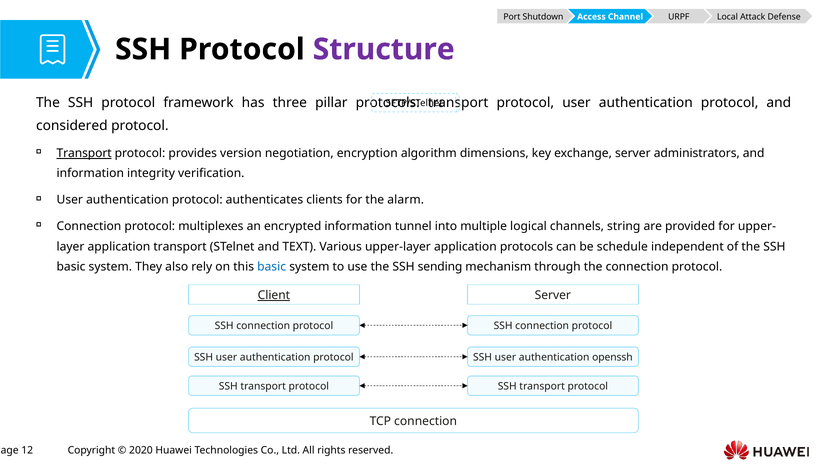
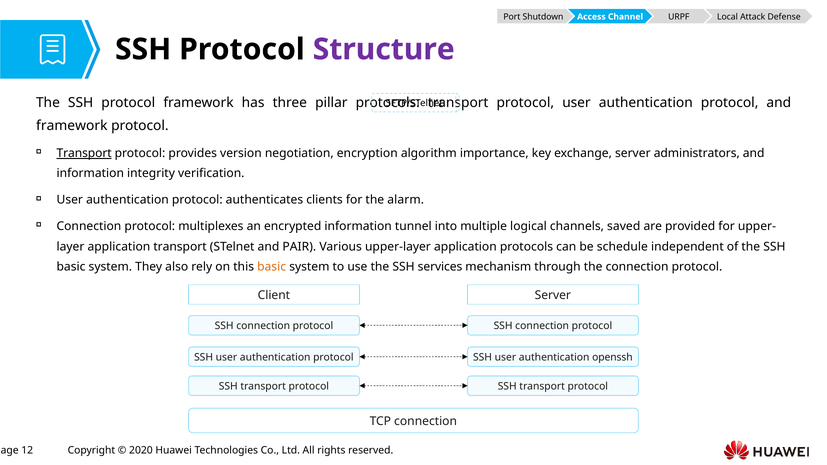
considered at (72, 126): considered -> framework
dimensions: dimensions -> importance
string: string -> saved
TEXT: TEXT -> PAIR
basic at (272, 267) colour: blue -> orange
sending: sending -> services
Client underline: present -> none
